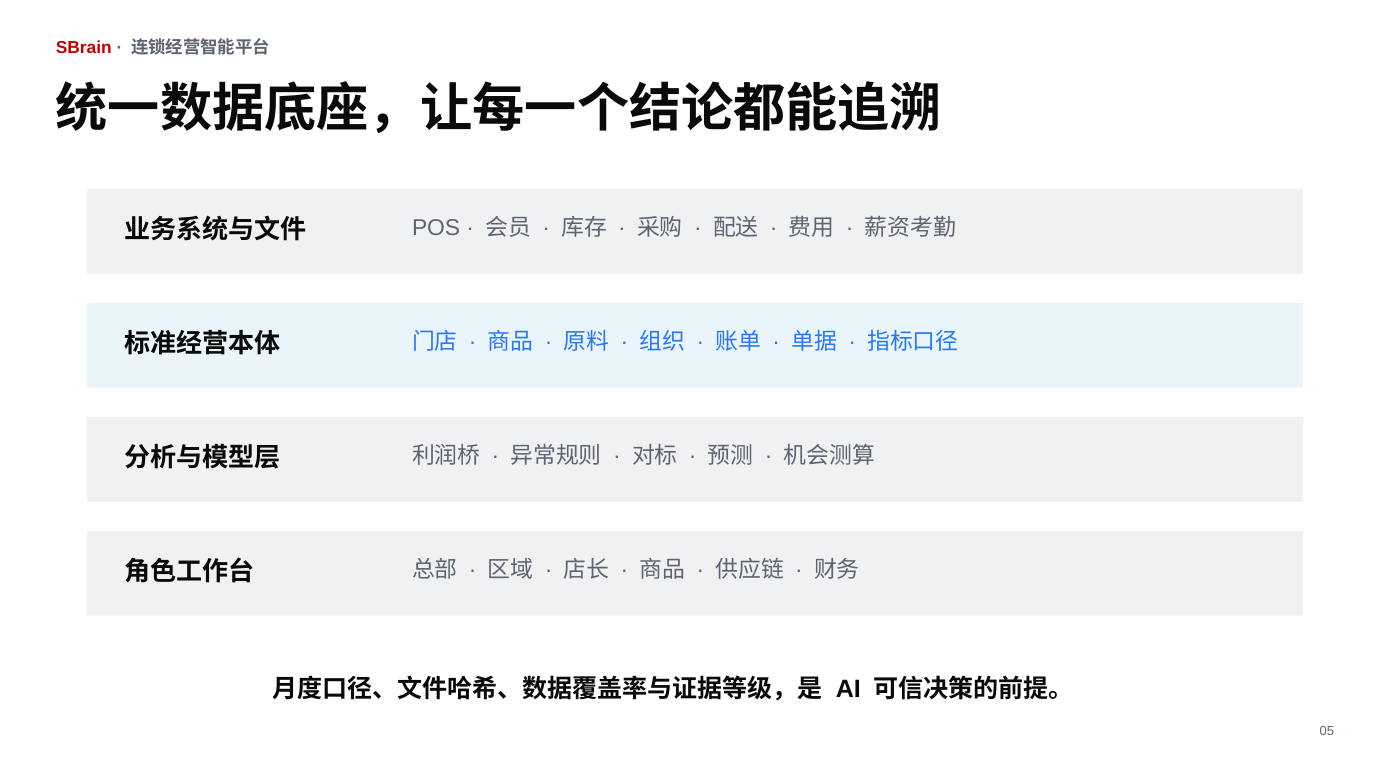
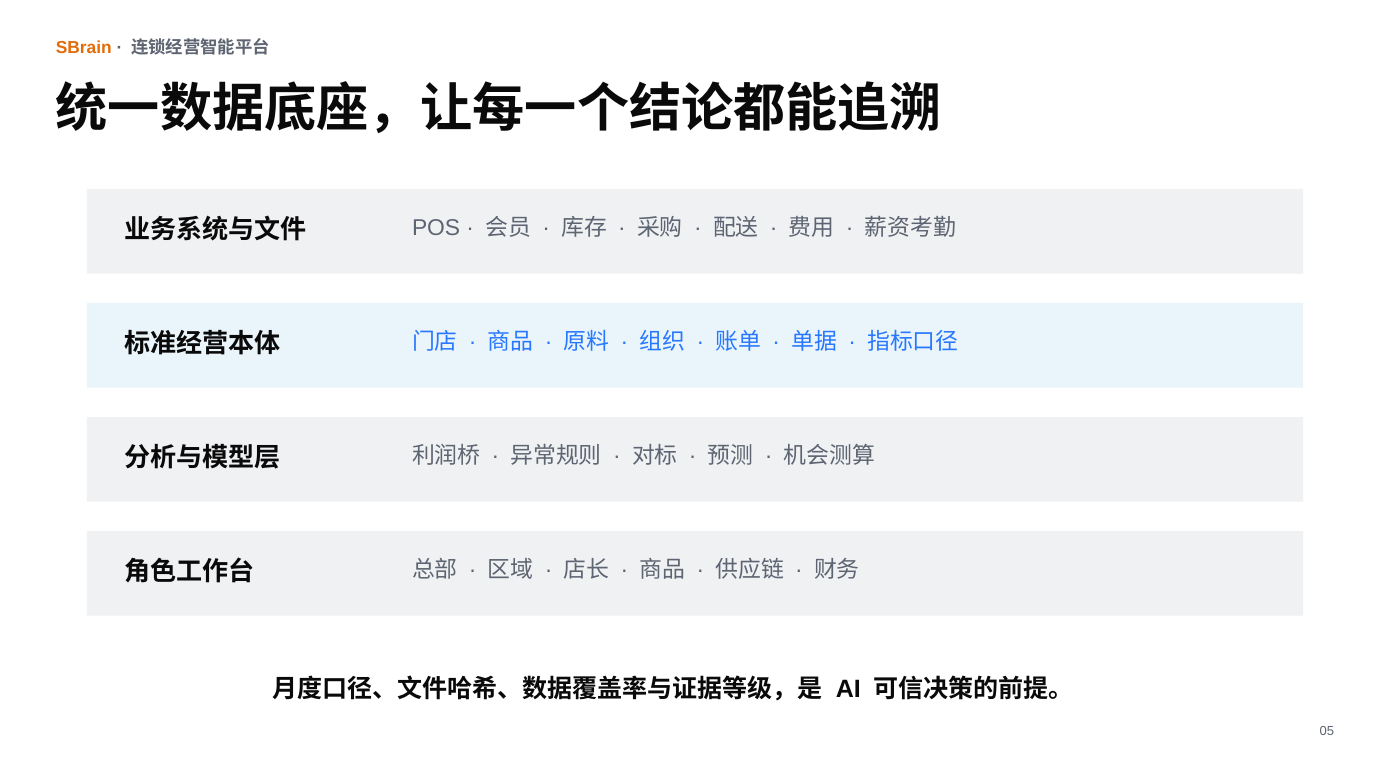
SBrain colour: red -> orange
